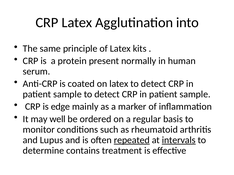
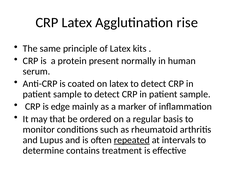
into: into -> rise
well: well -> that
intervals underline: present -> none
